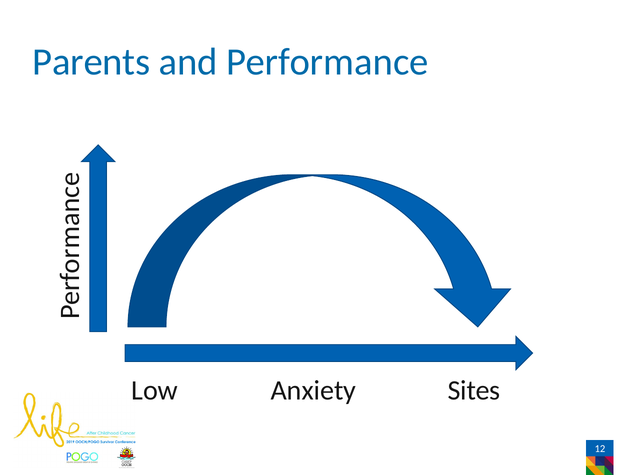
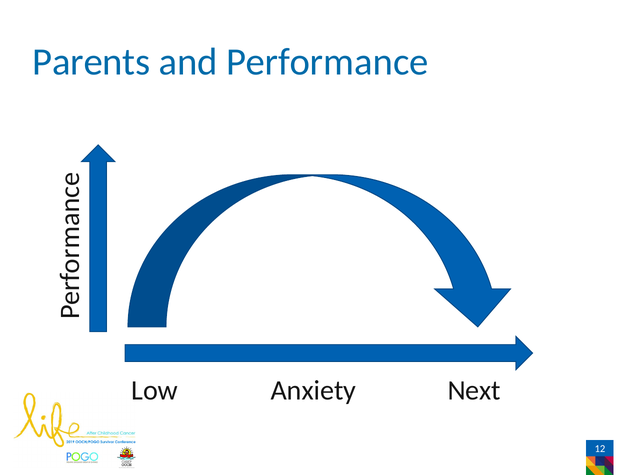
Sites: Sites -> Next
